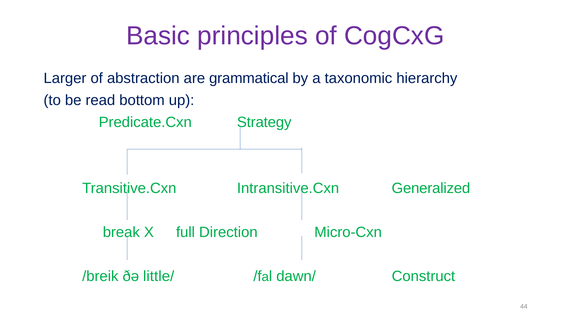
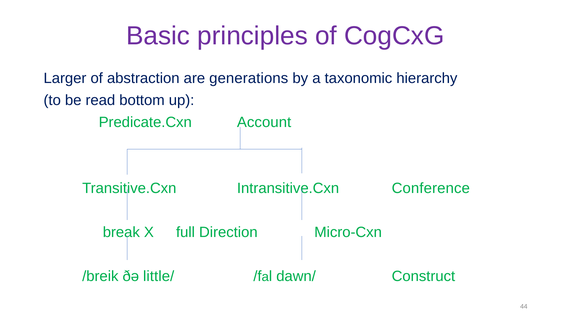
grammatical: grammatical -> generations
Strategy: Strategy -> Account
Generalized: Generalized -> Conference
